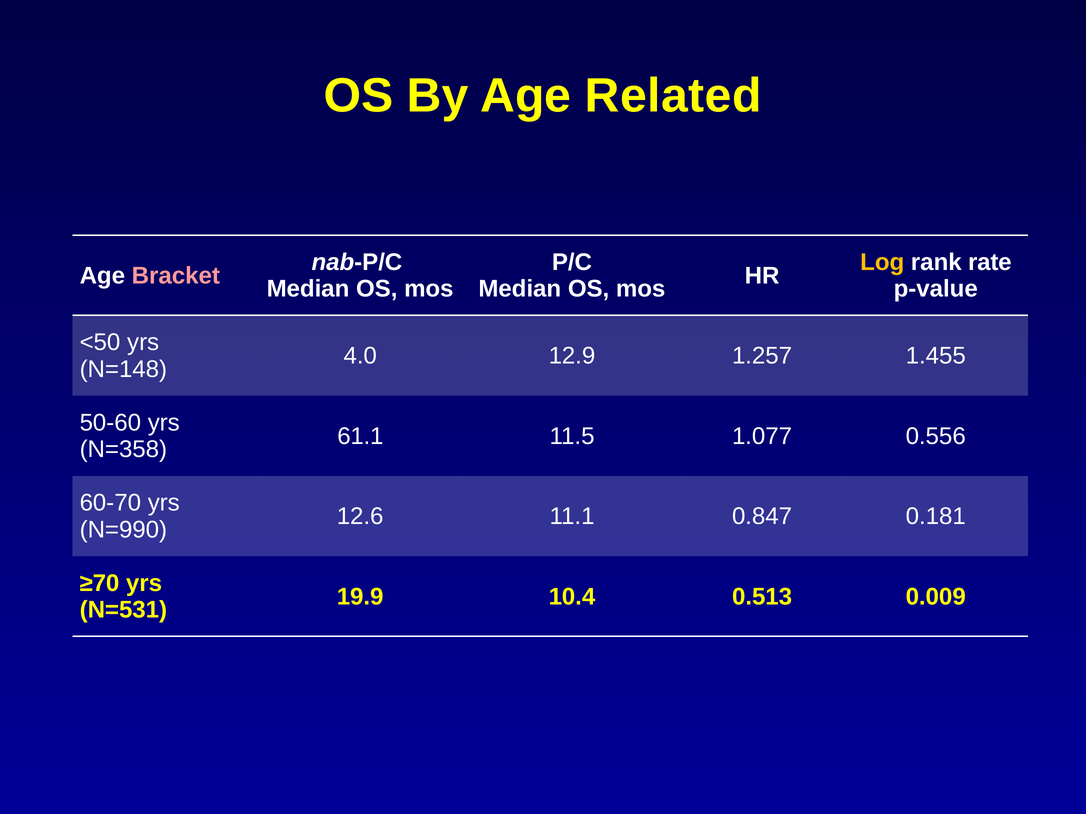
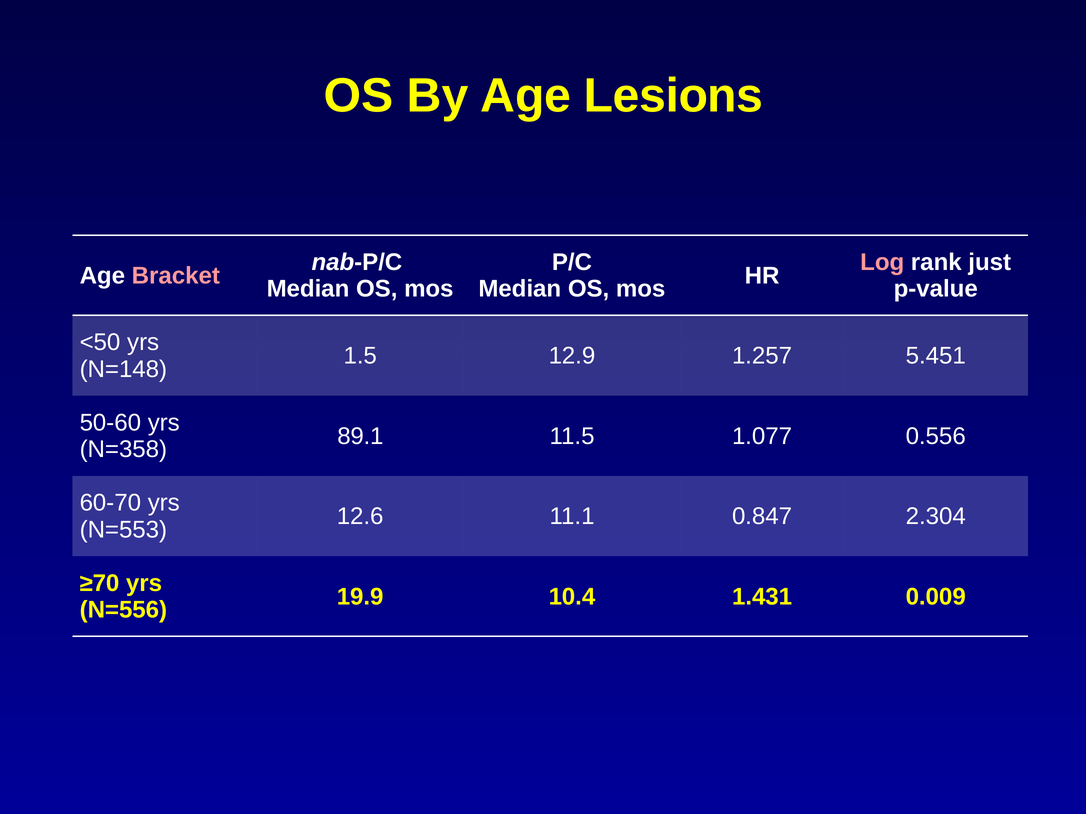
Related: Related -> Lesions
Log colour: yellow -> pink
rate: rate -> just
4.0: 4.0 -> 1.5
1.455: 1.455 -> 5.451
61.1: 61.1 -> 89.1
0.181: 0.181 -> 2.304
N=990: N=990 -> N=553
0.513: 0.513 -> 1.431
N=531: N=531 -> N=556
